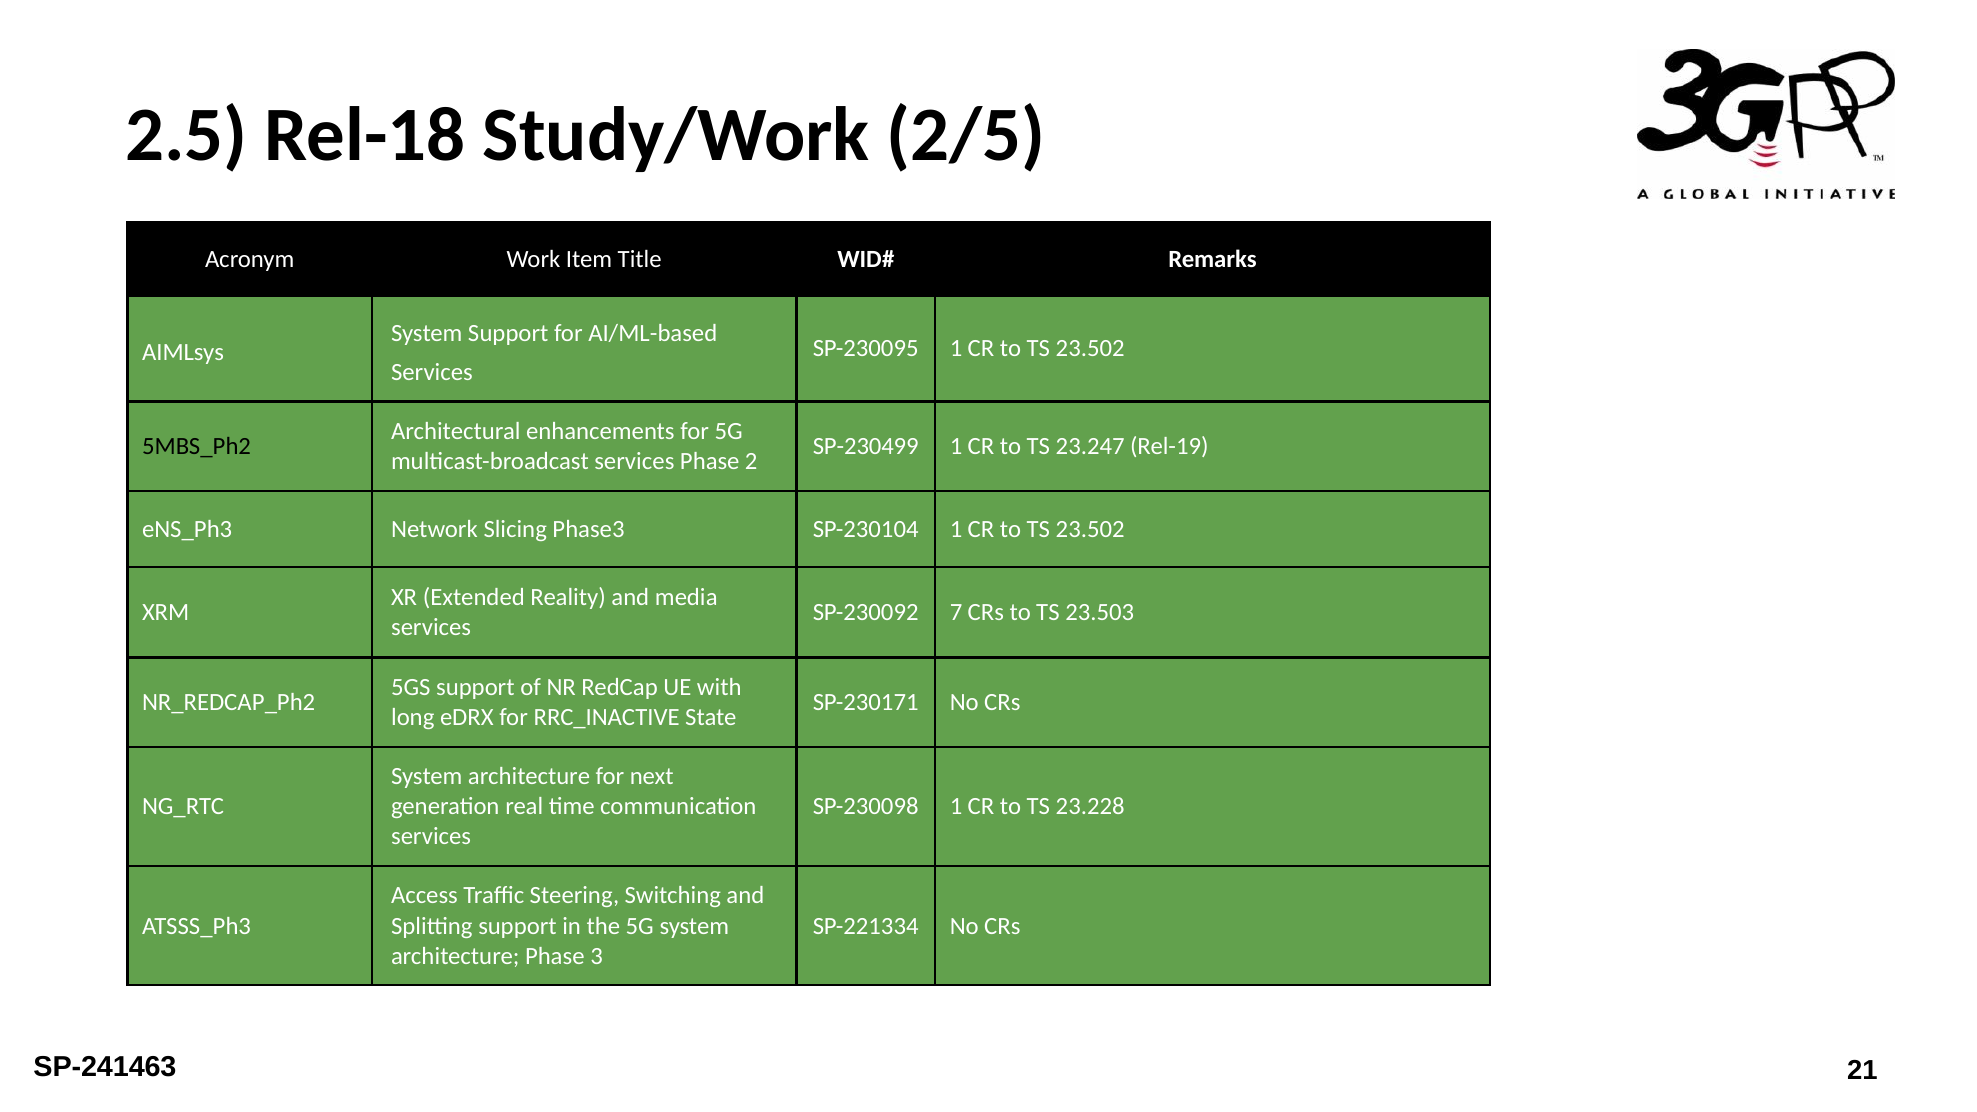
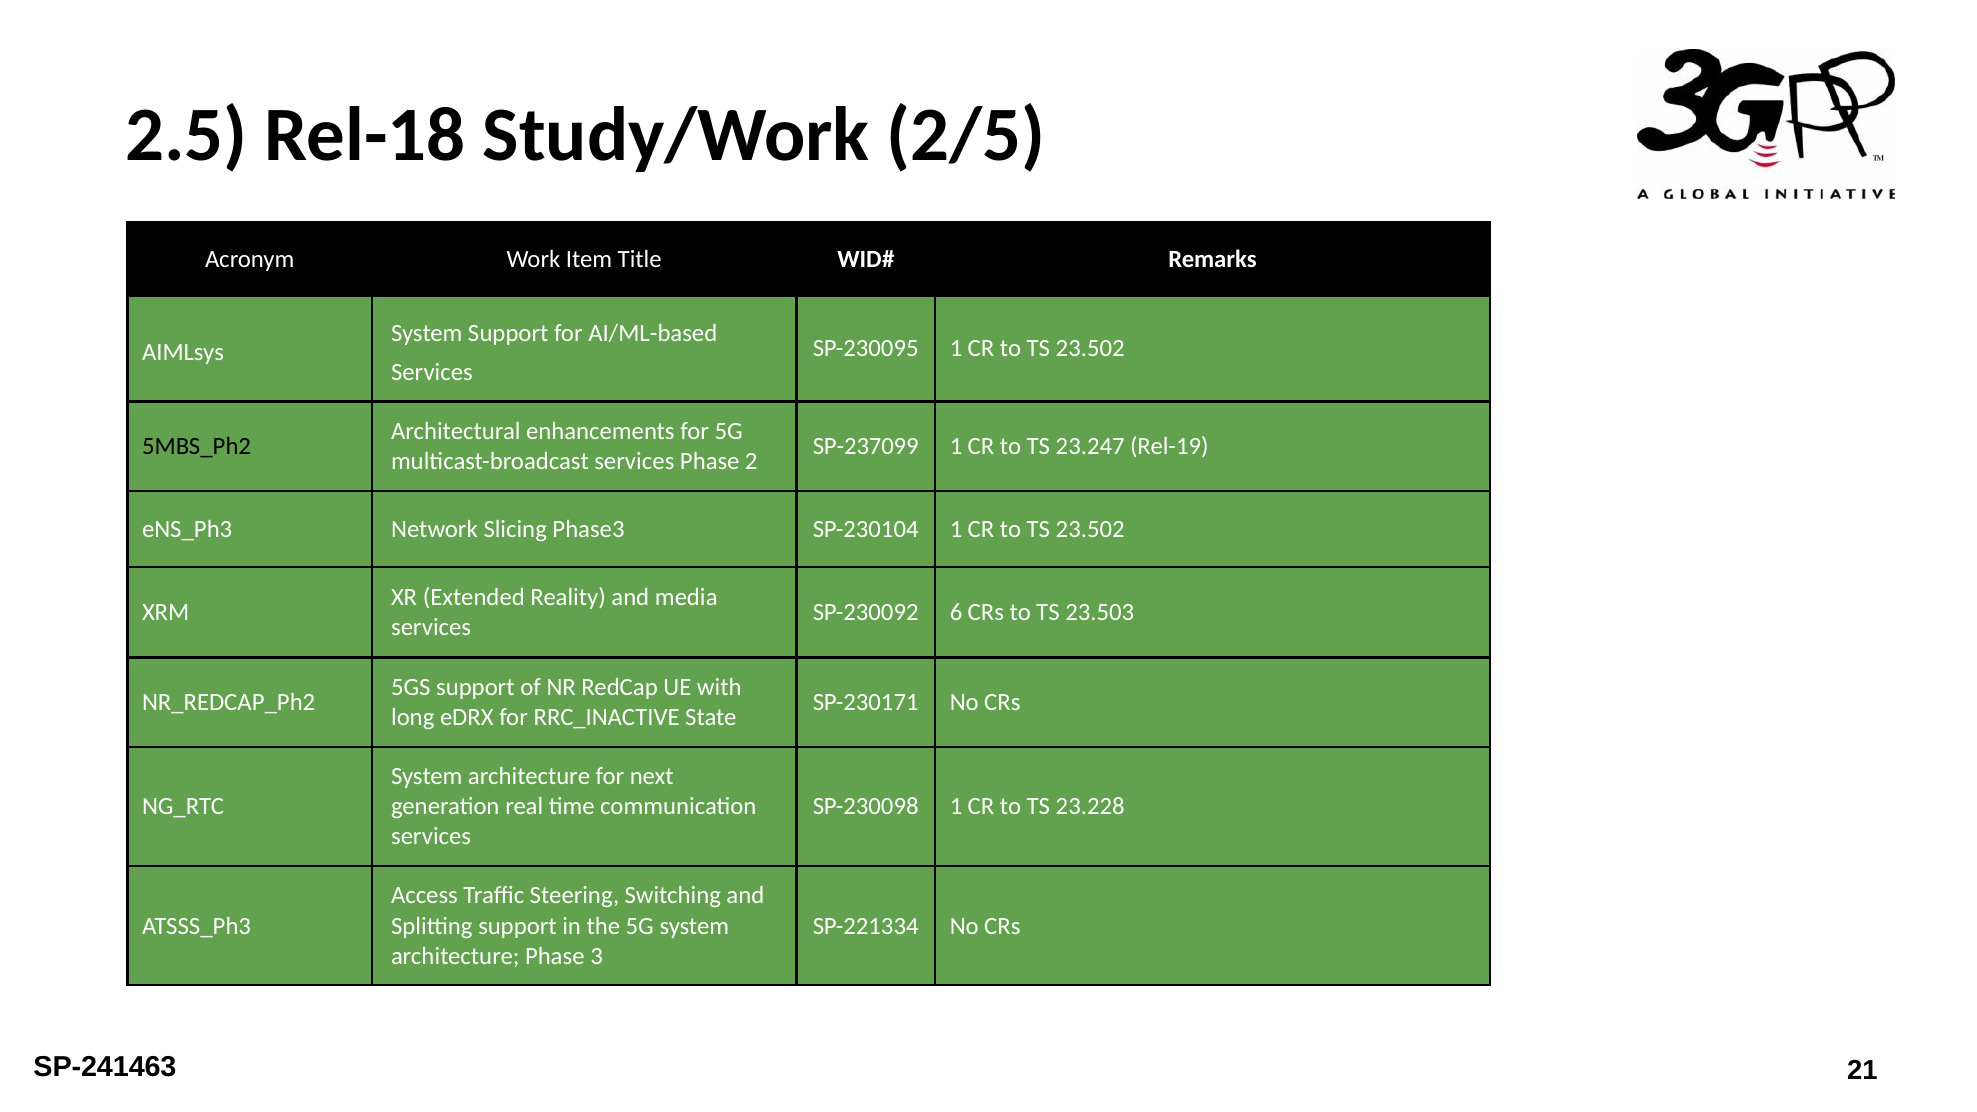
SP-230499: SP-230499 -> SP-237099
7: 7 -> 6
